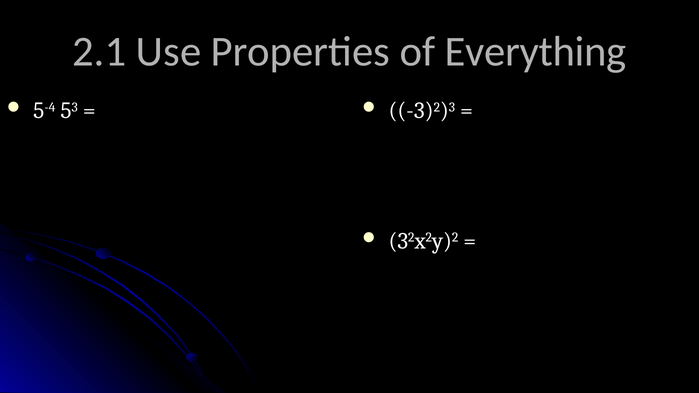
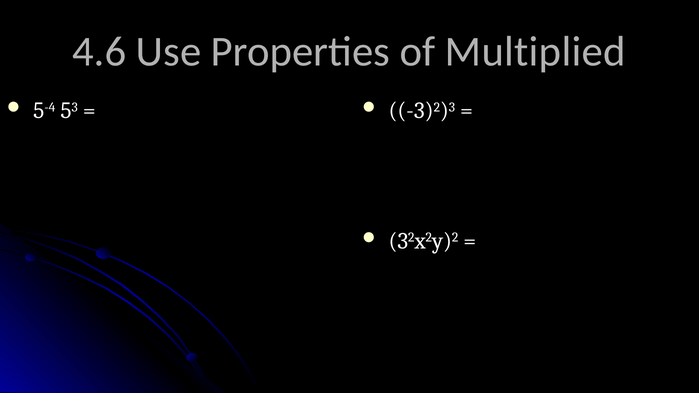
2.1: 2.1 -> 4.6
Everything: Everything -> Multiplied
